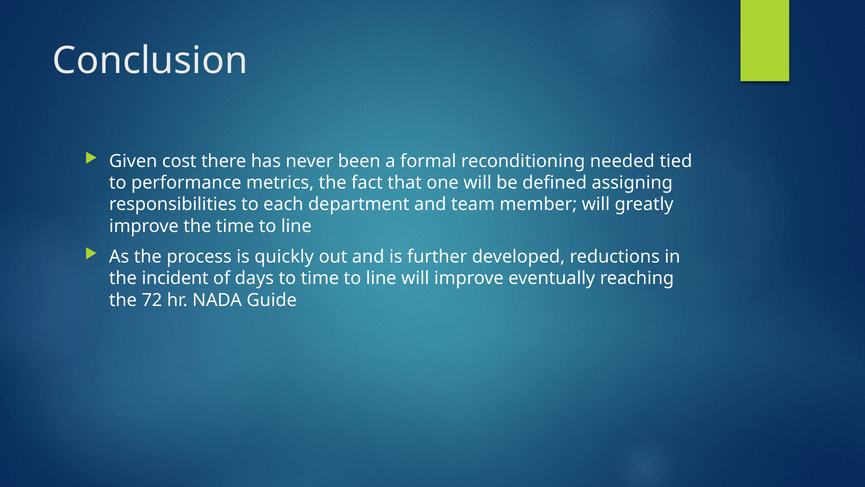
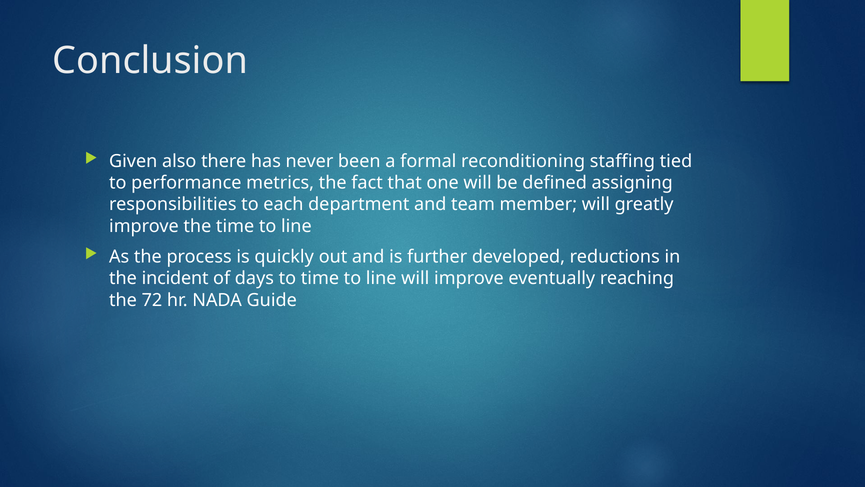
cost: cost -> also
needed: needed -> staffing
